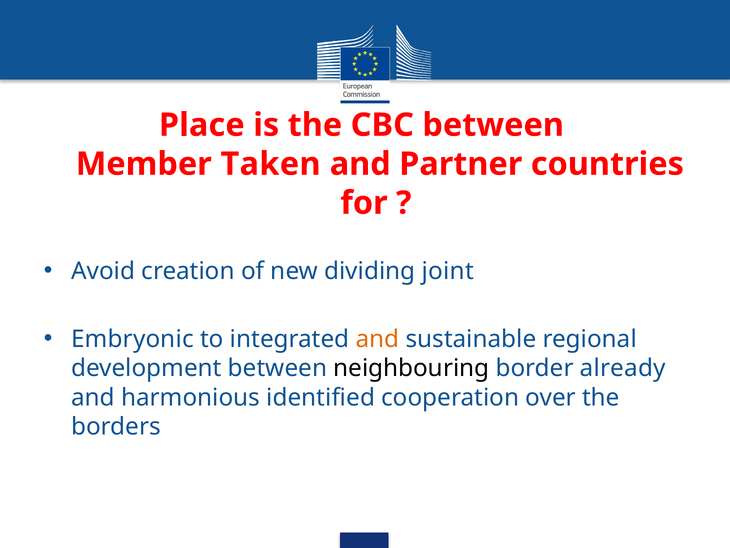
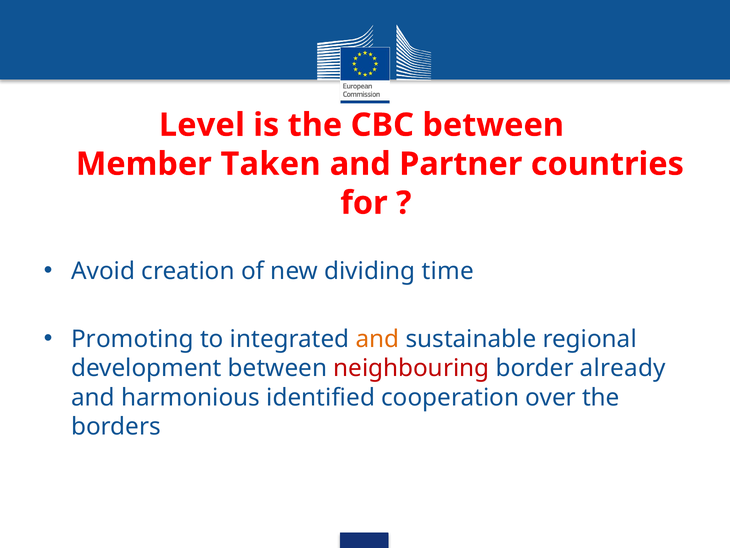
Place: Place -> Level
joint: joint -> time
Embryonic: Embryonic -> Promoting
neighbouring colour: black -> red
